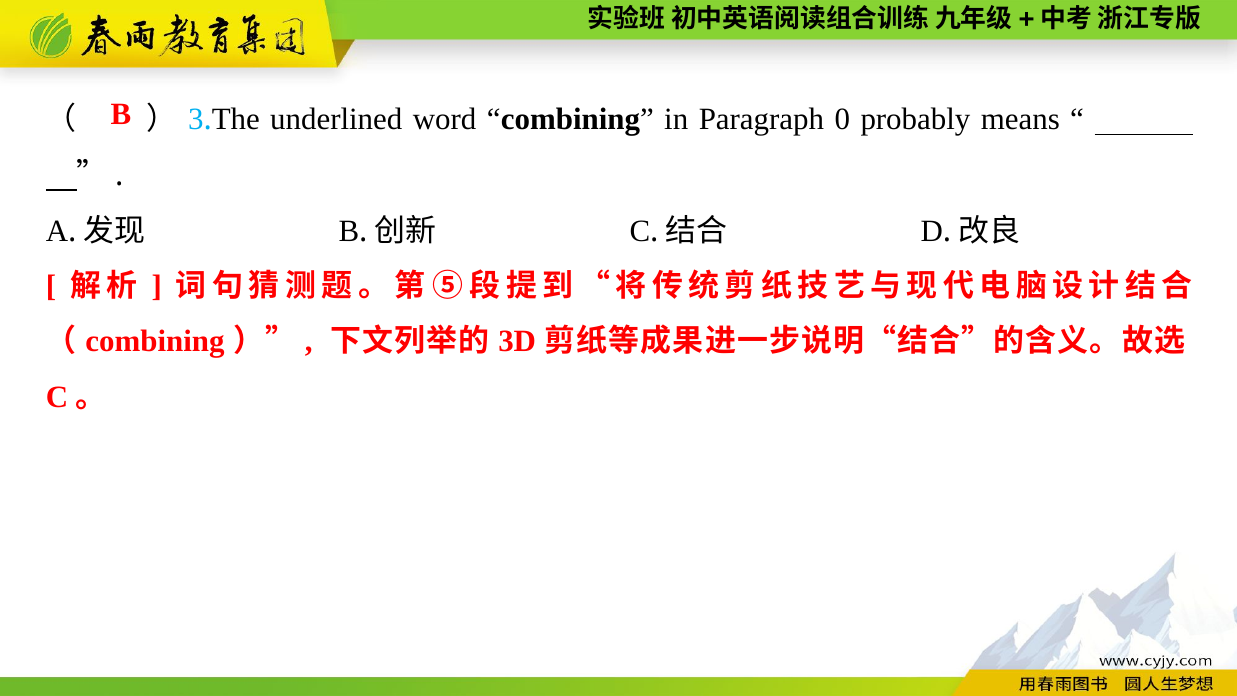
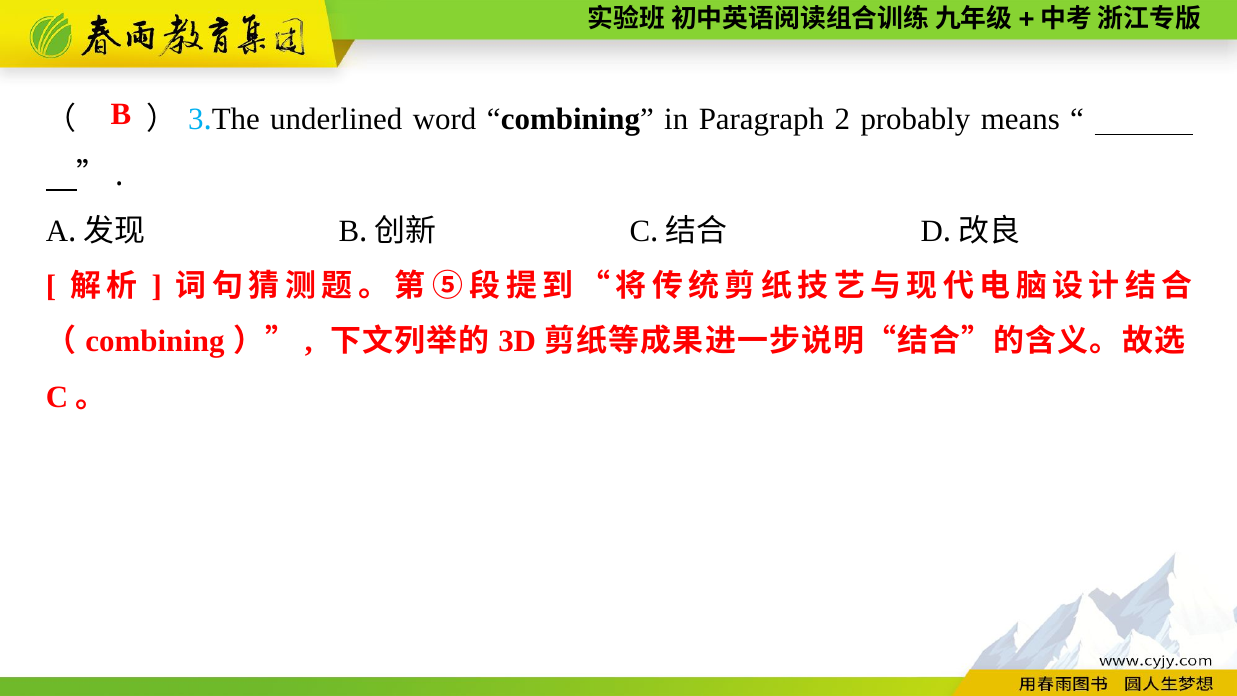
0: 0 -> 2
